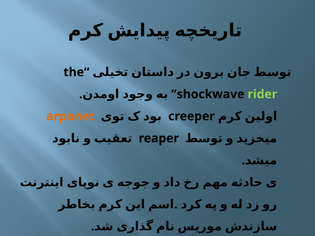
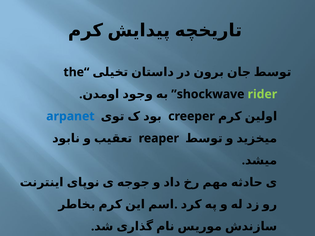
arpanet colour: orange -> blue
